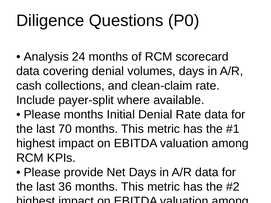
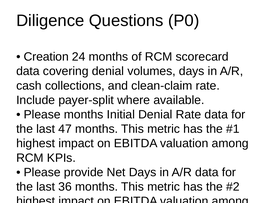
Analysis: Analysis -> Creation
70: 70 -> 47
